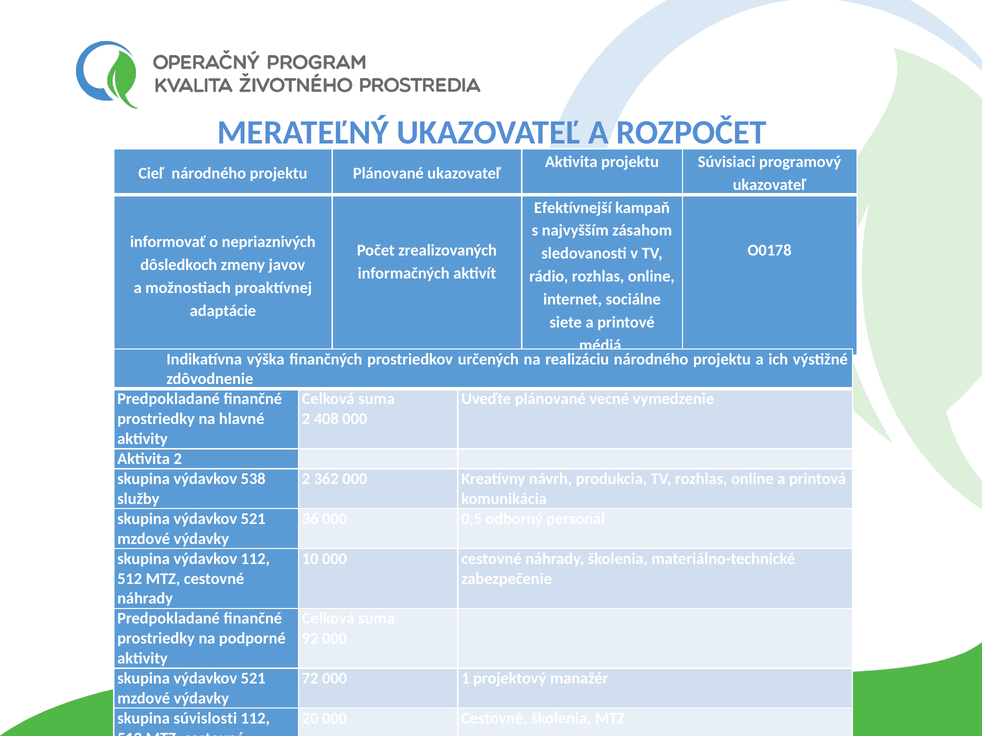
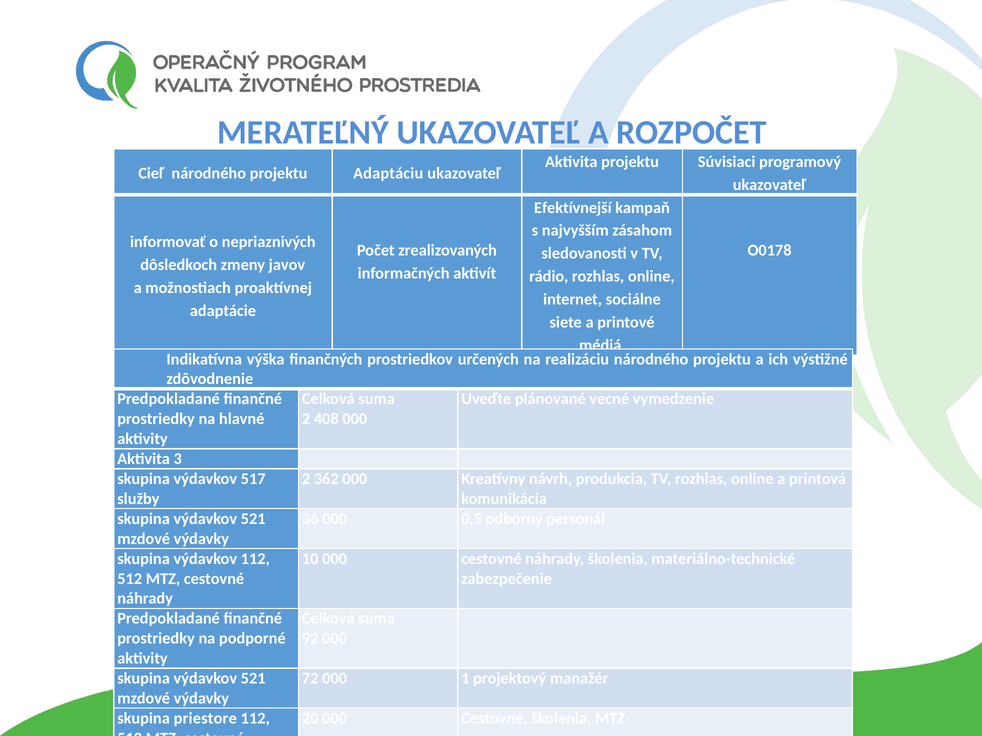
projektu Plánované: Plánované -> Adaptáciu
Aktivita 2: 2 -> 3
538: 538 -> 517
súvislosti: súvislosti -> priestore
